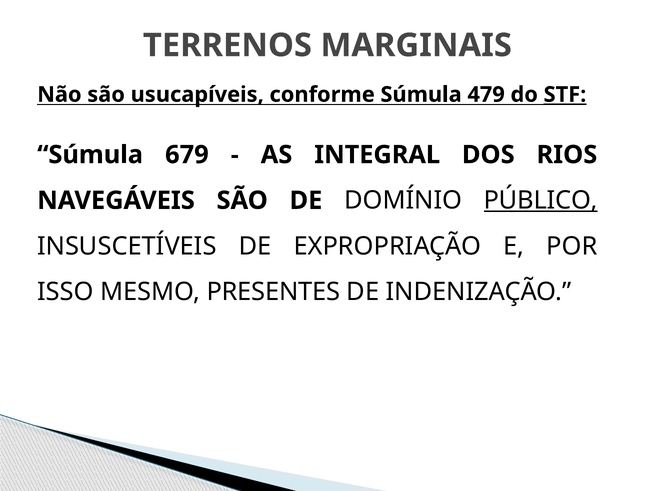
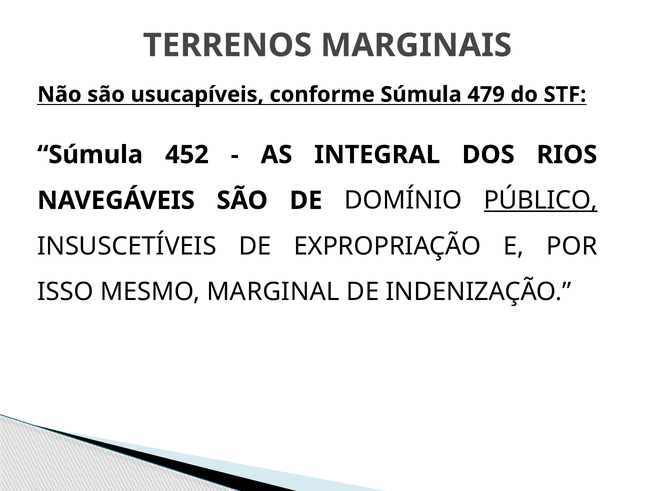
STF underline: present -> none
679: 679 -> 452
PRESENTES: PRESENTES -> MARGINAL
